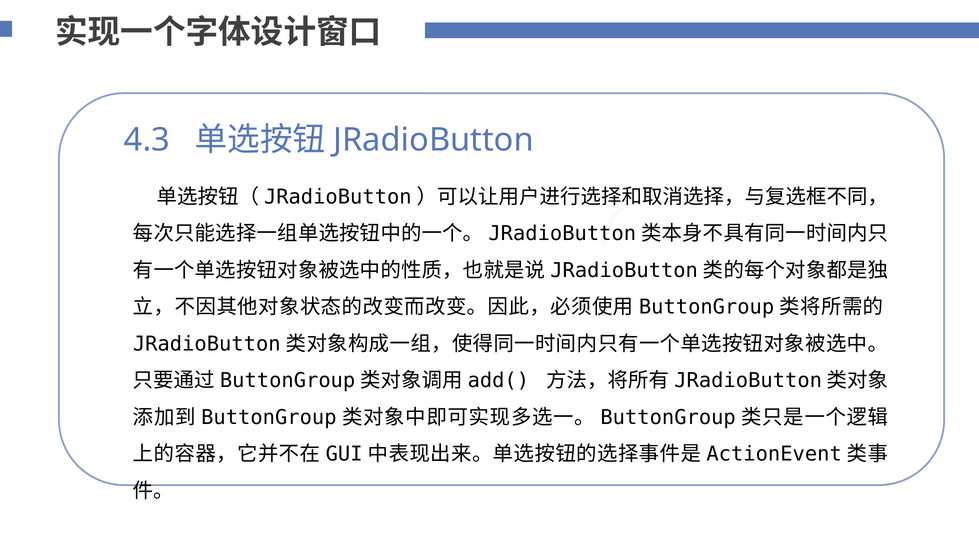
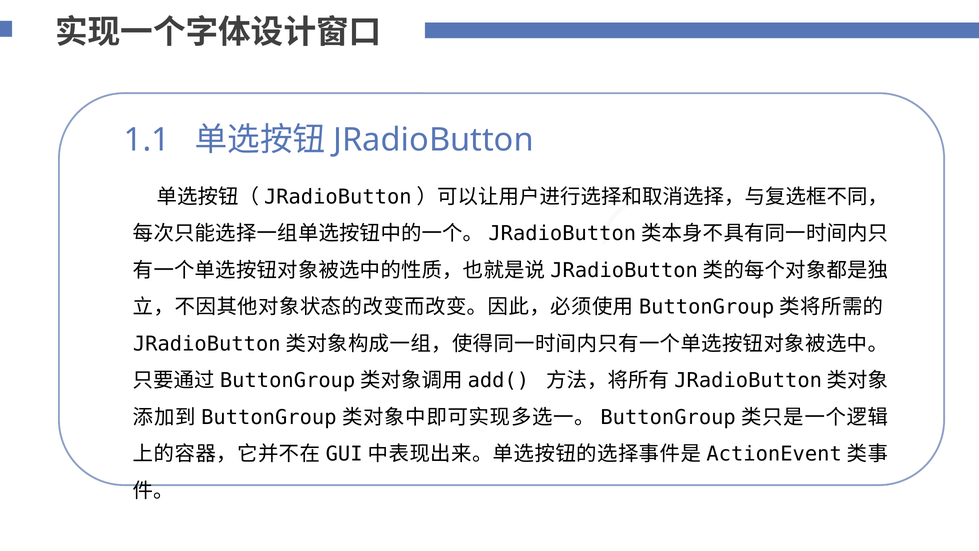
4.3: 4.3 -> 1.1
